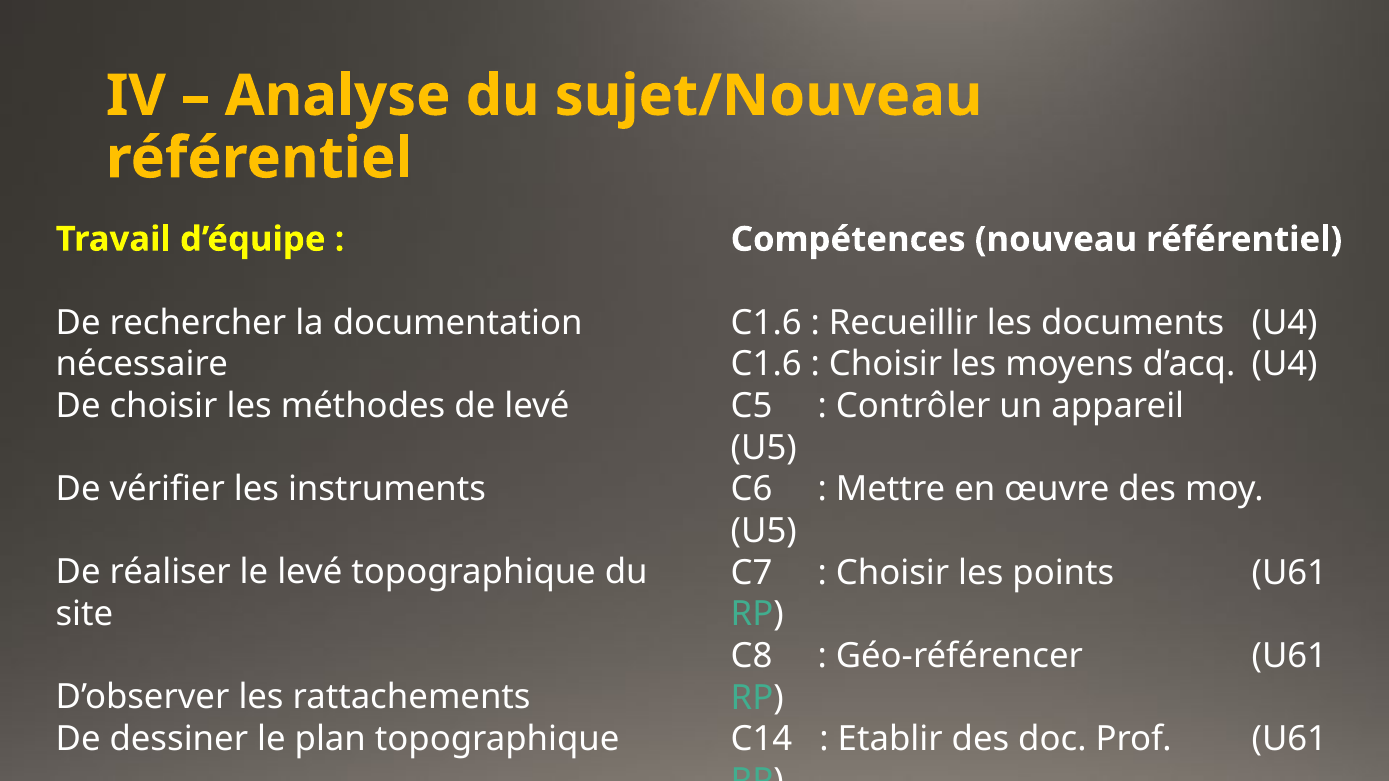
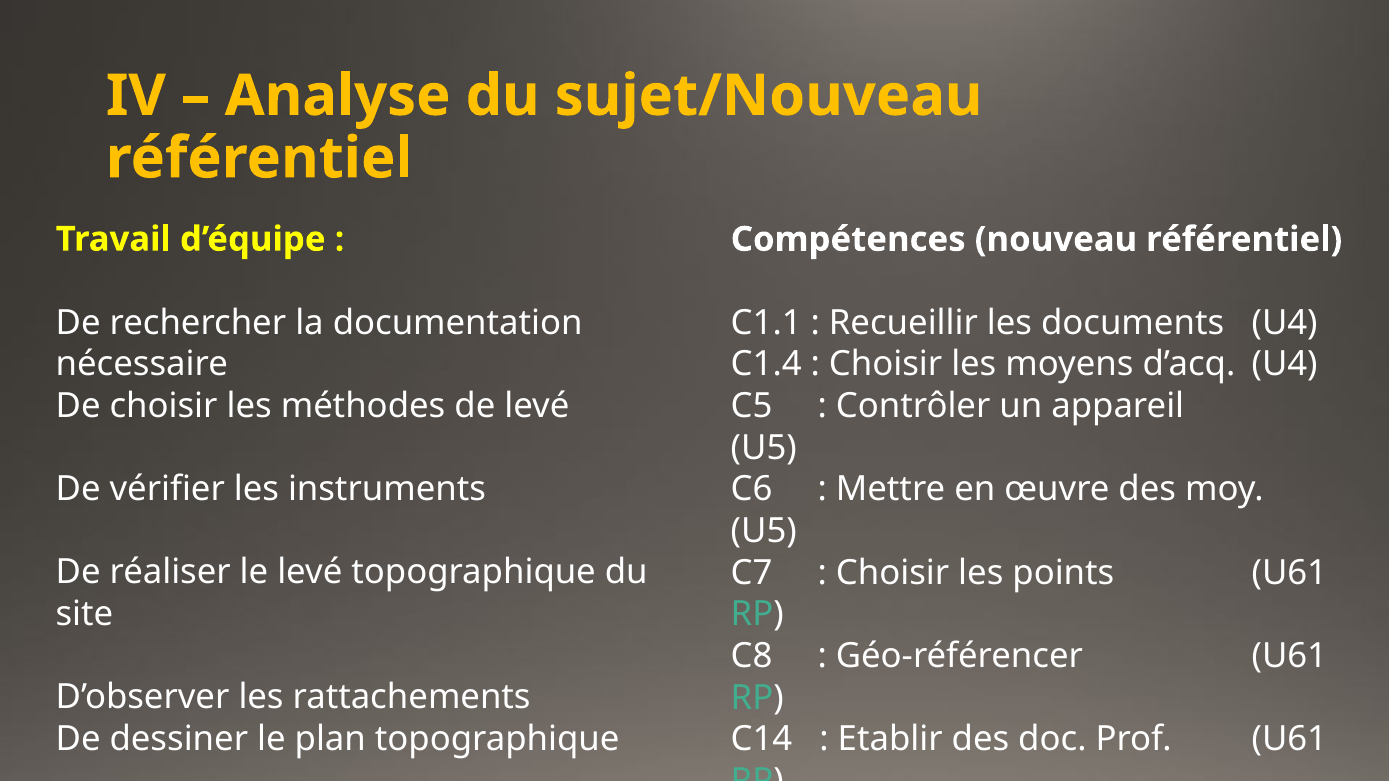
C1.6 at (766, 323): C1.6 -> C1.1
C1.6 at (766, 364): C1.6 -> C1.4
